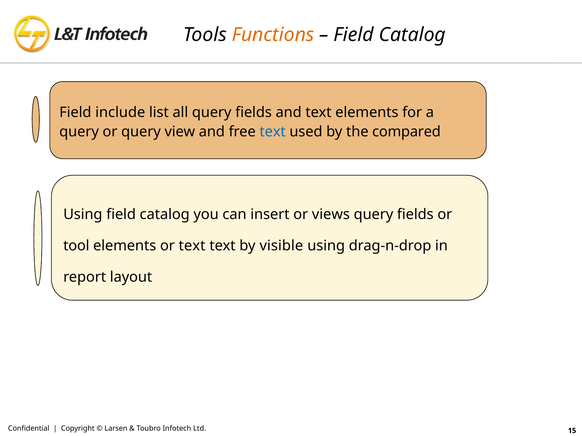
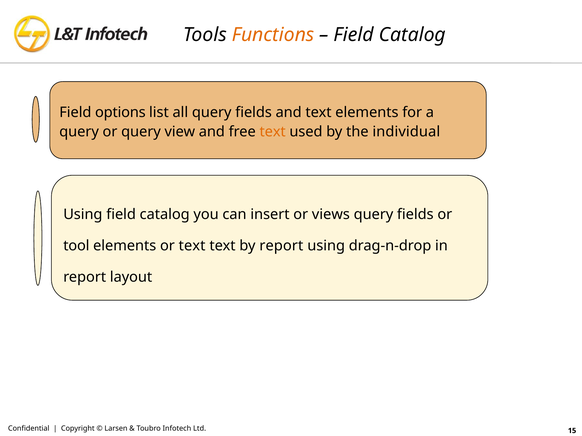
include: include -> options
text at (273, 132) colour: blue -> orange
compared: compared -> individual
by visible: visible -> report
